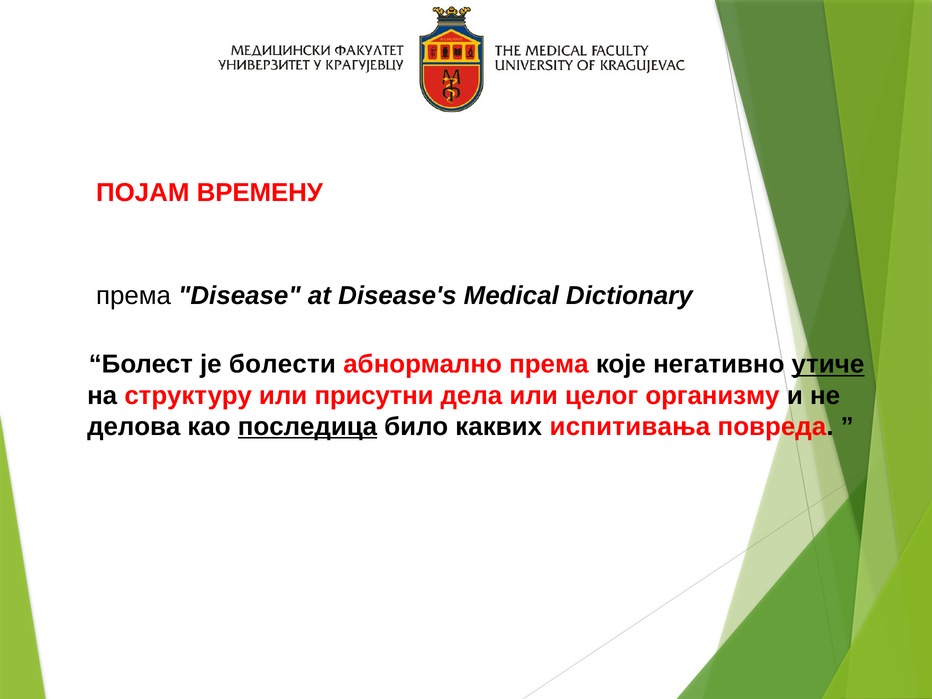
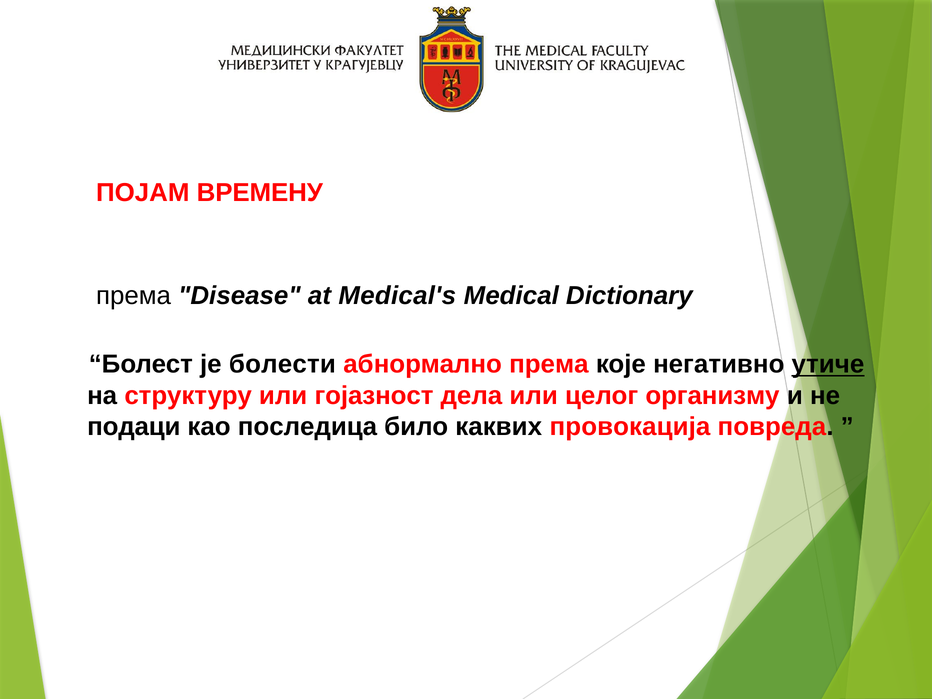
Disease's: Disease's -> Medical's
присутни: присутни -> гојазност
делова: делова -> подаци
последица underline: present -> none
испитивања: испитивања -> провокација
